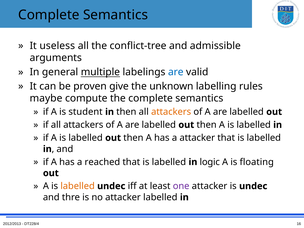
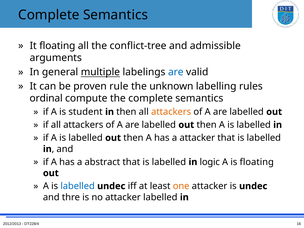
It useless: useless -> floating
give: give -> rule
maybe: maybe -> ordinal
reached: reached -> abstract
labelled at (78, 186) colour: orange -> blue
one colour: purple -> orange
